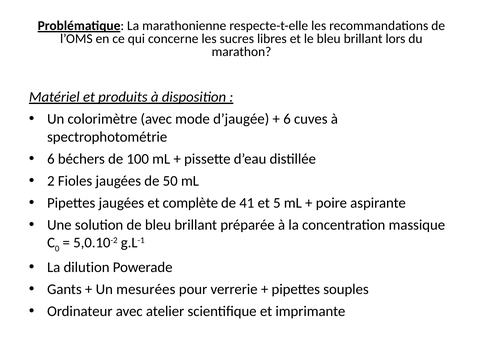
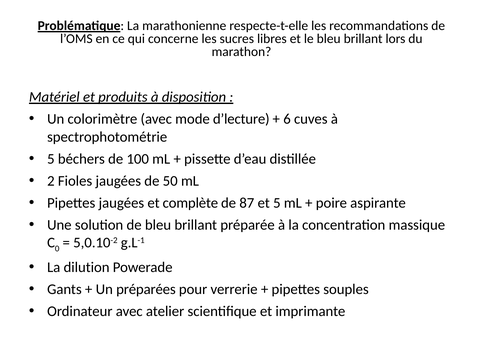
d’jaugée: d’jaugée -> d’lecture
6 at (51, 159): 6 -> 5
41: 41 -> 87
mesurées: mesurées -> préparées
